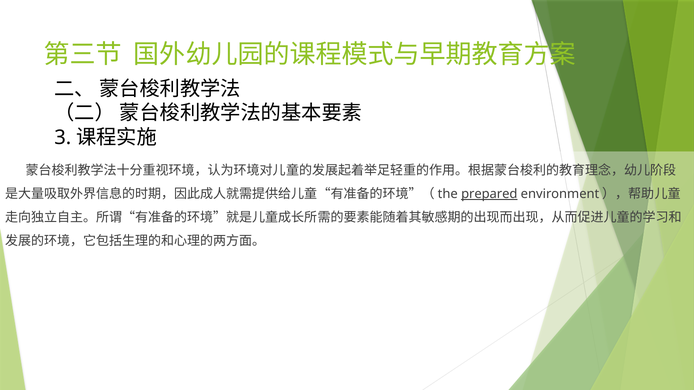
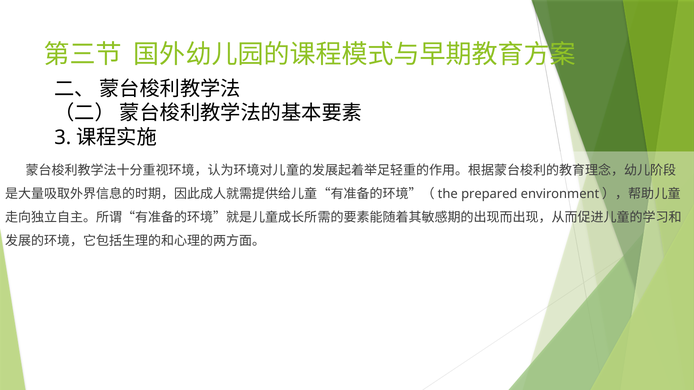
prepared underline: present -> none
